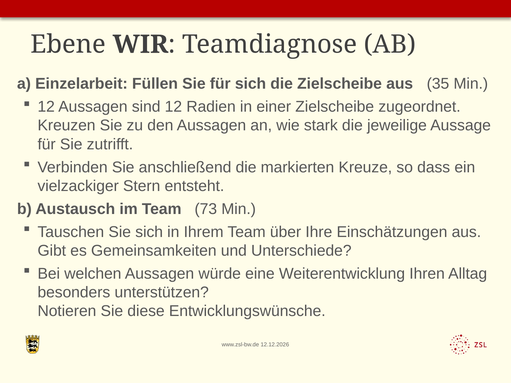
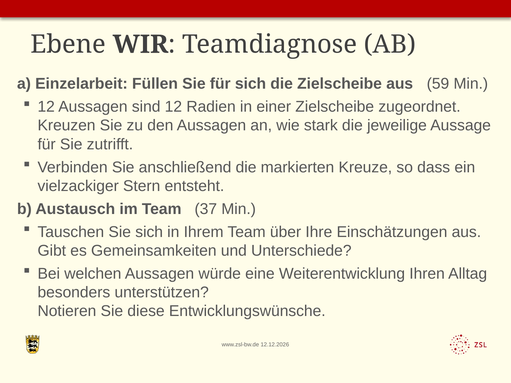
35: 35 -> 59
73: 73 -> 37
